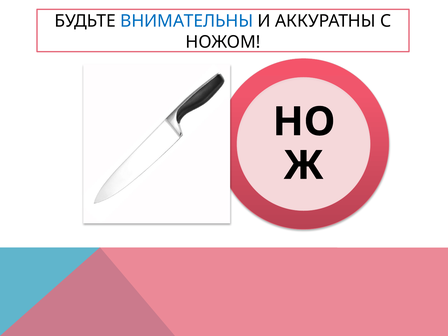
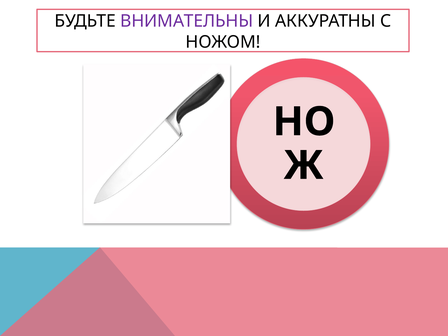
ВНИМАТЕЛЬНЫ colour: blue -> purple
